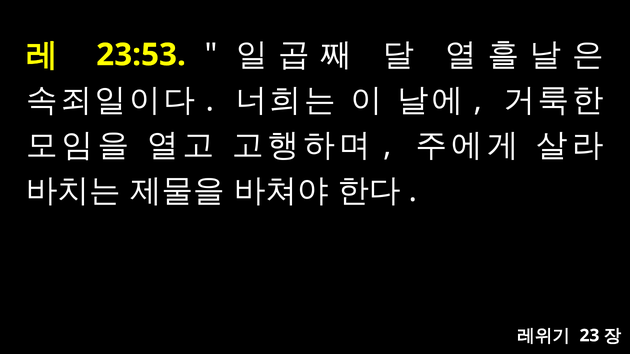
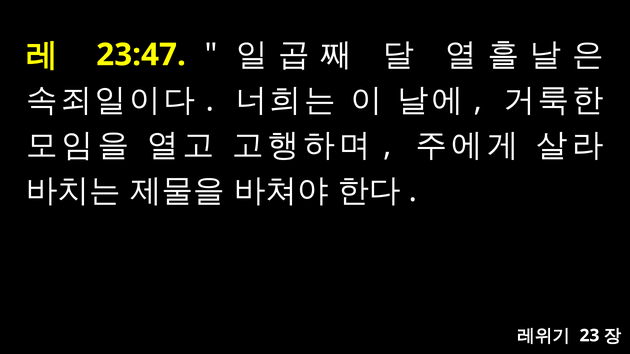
23:53: 23:53 -> 23:47
